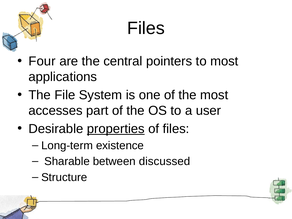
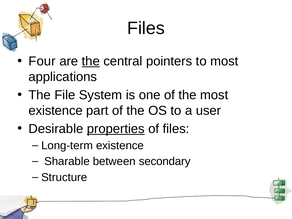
the at (91, 61) underline: none -> present
accesses at (56, 111): accesses -> existence
discussed: discussed -> secondary
